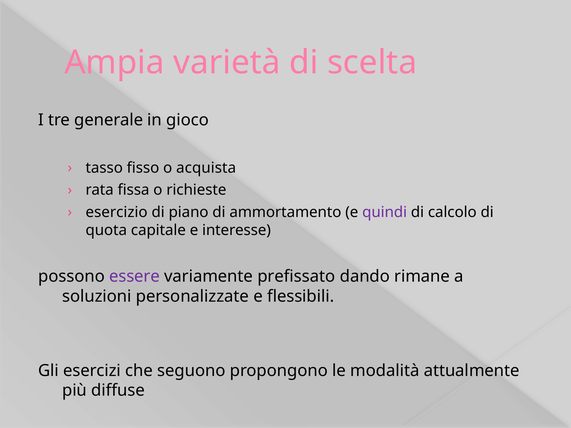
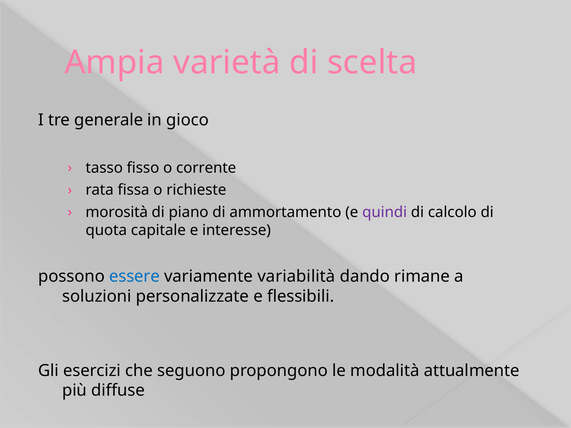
acquista: acquista -> corrente
esercizio: esercizio -> morosità
essere colour: purple -> blue
prefissato: prefissato -> variabilità
